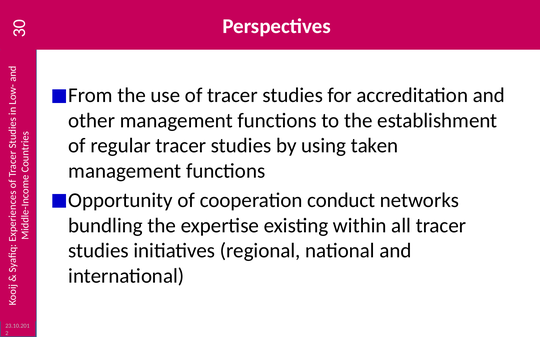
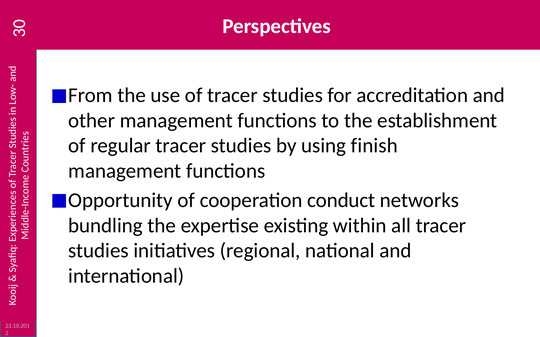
taken: taken -> finish
